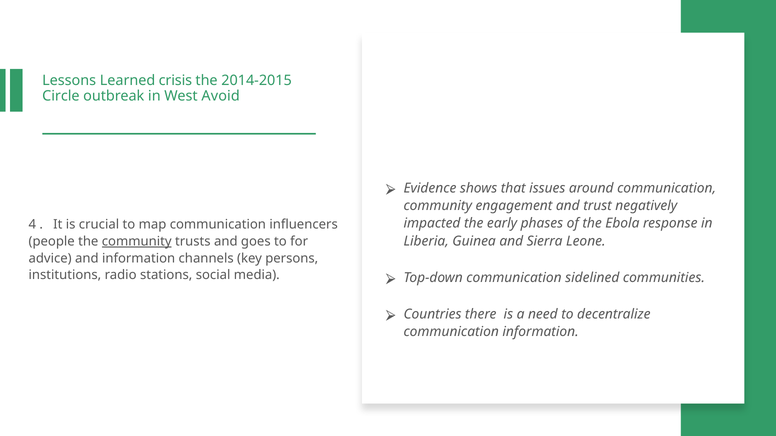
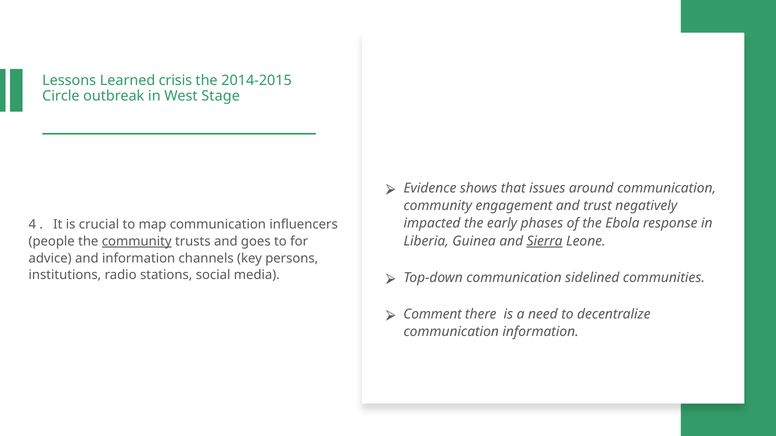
Avoid: Avoid -> Stage
Sierra underline: none -> present
Countries: Countries -> Comment
